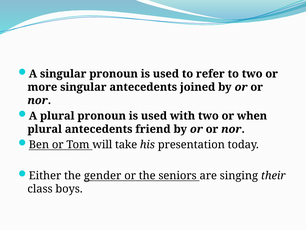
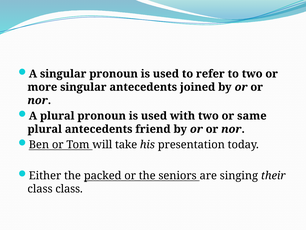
when: when -> same
gender: gender -> packed
class boys: boys -> class
